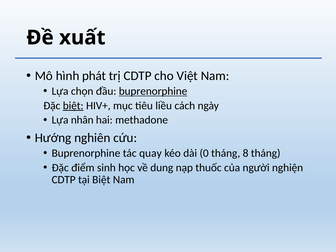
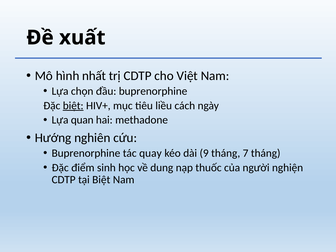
phát: phát -> nhất
buprenorphine at (153, 91) underline: present -> none
nhân: nhân -> quan
0: 0 -> 9
8: 8 -> 7
